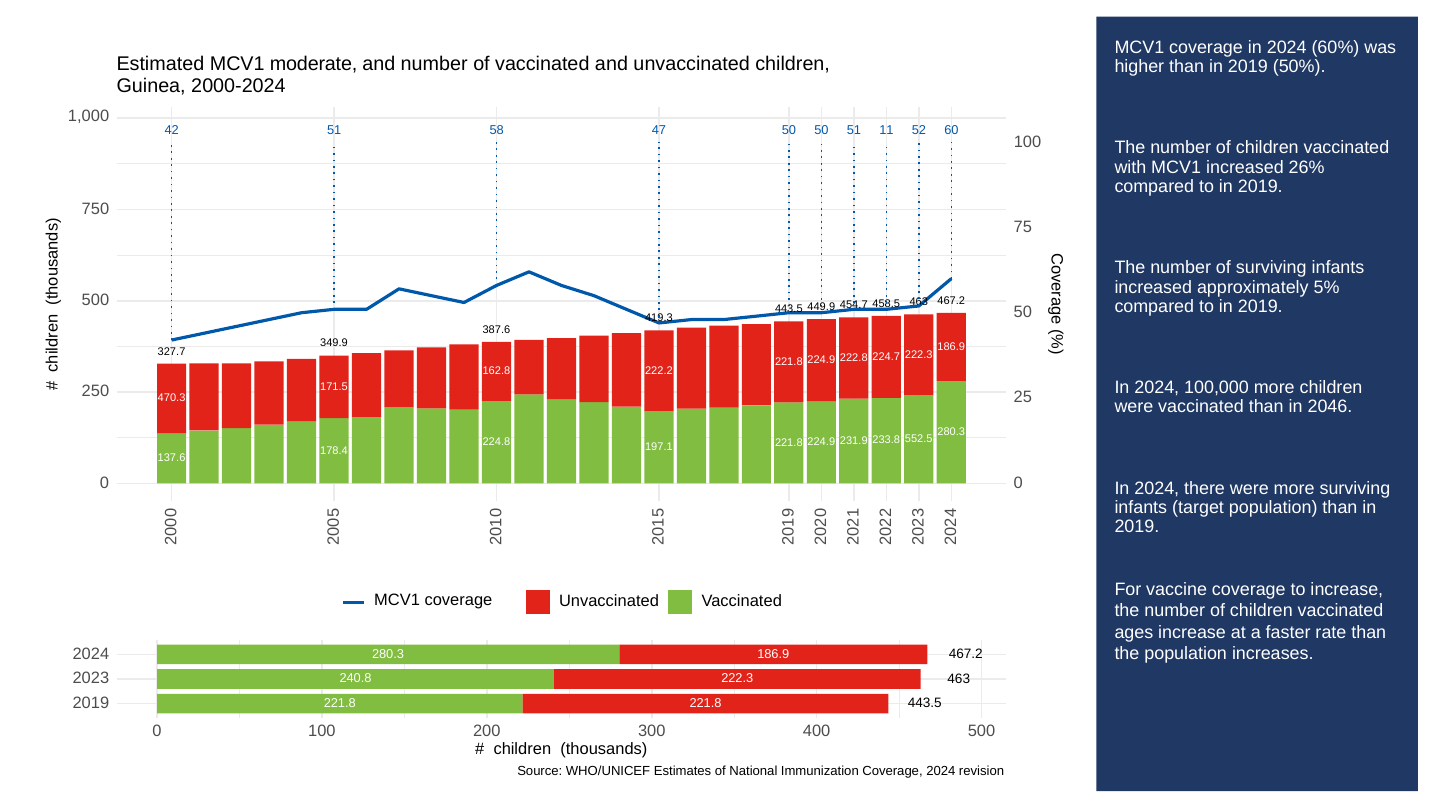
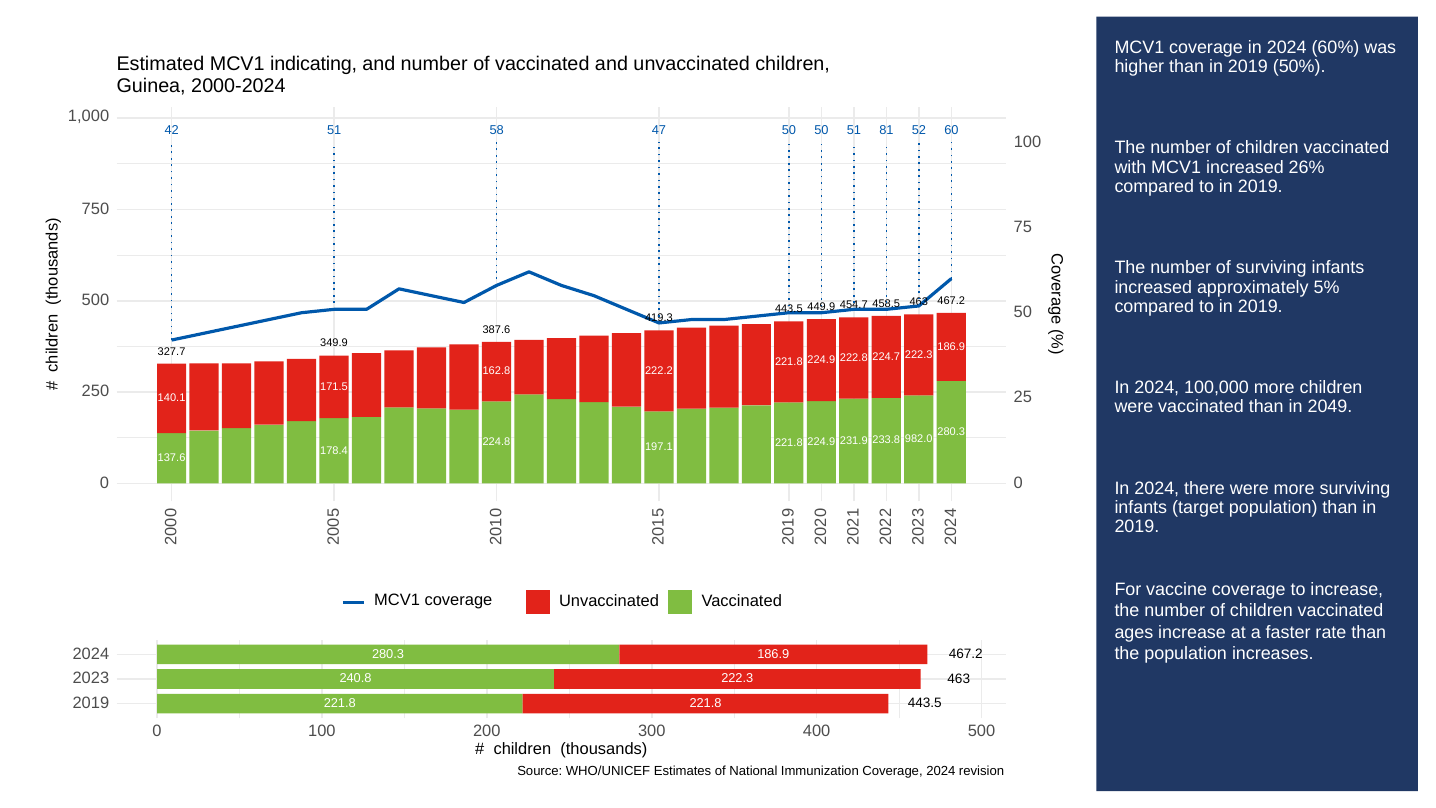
moderate: moderate -> indicating
11: 11 -> 81
470.3: 470.3 -> 140.1
2046: 2046 -> 2049
552.5: 552.5 -> 982.0
